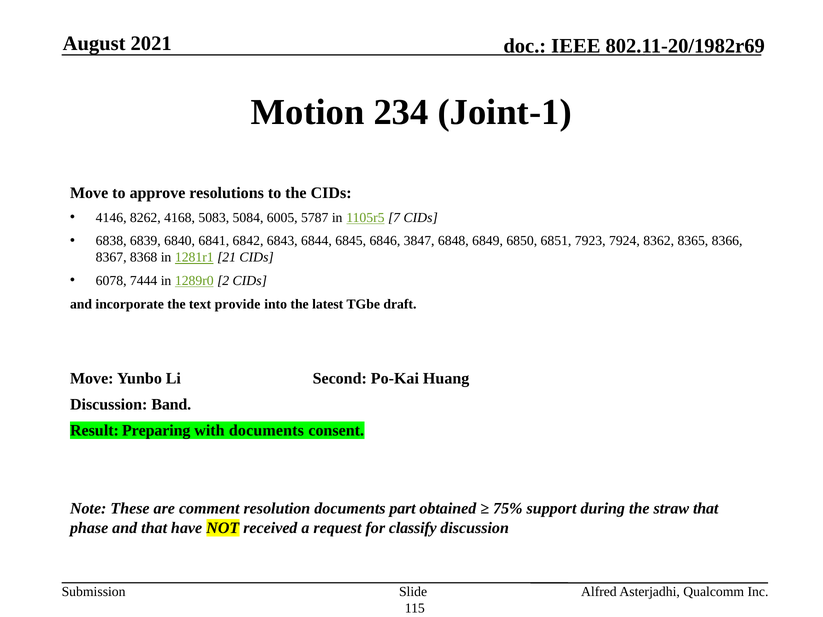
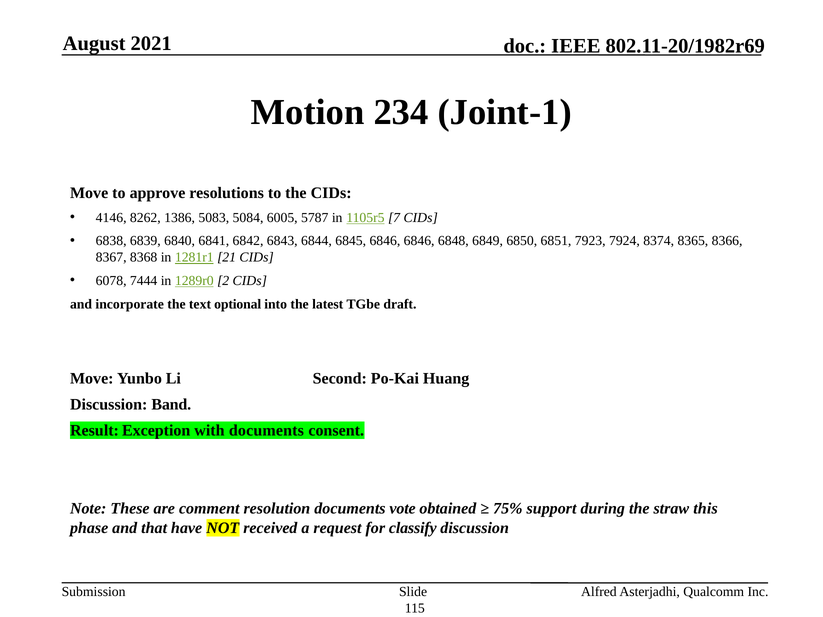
4168: 4168 -> 1386
6846 3847: 3847 -> 6846
8362: 8362 -> 8374
provide: provide -> optional
Preparing: Preparing -> Exception
part: part -> vote
straw that: that -> this
